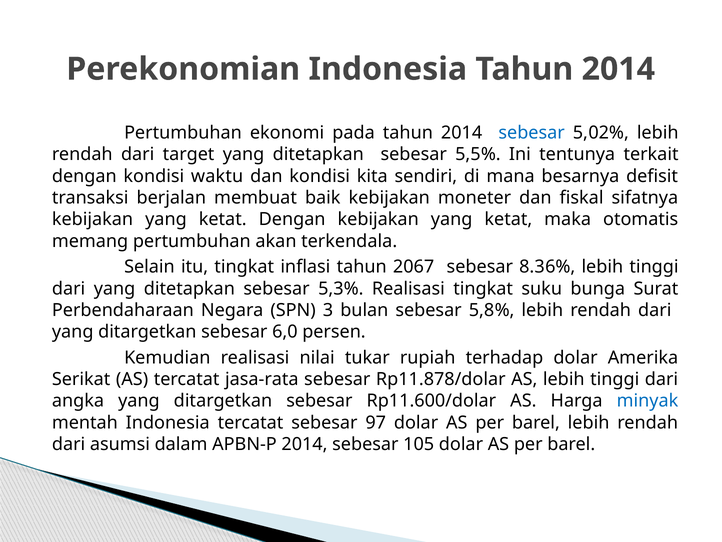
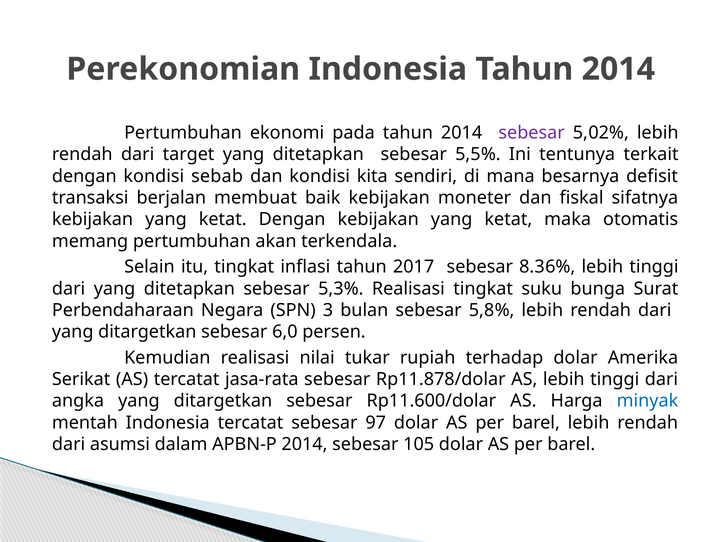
sebesar at (532, 133) colour: blue -> purple
waktu: waktu -> sebab
2067: 2067 -> 2017
